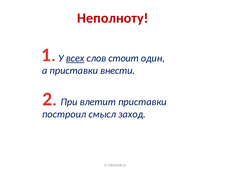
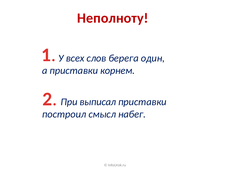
всех underline: present -> none
стоит: стоит -> берега
внести: внести -> корнем
влетит: влетит -> выписал
заход: заход -> набег
